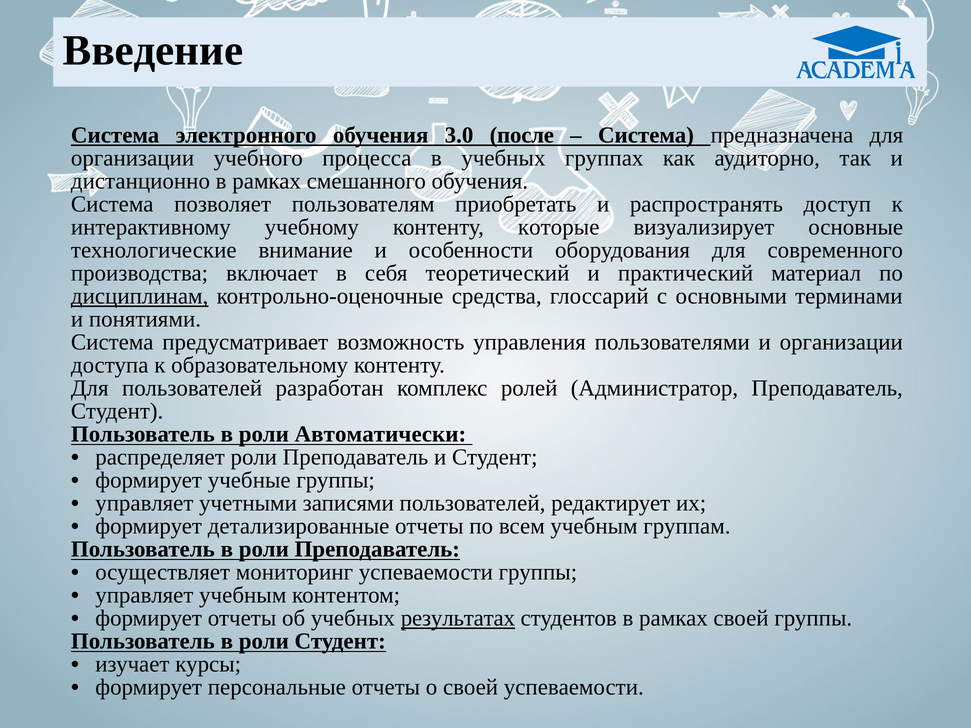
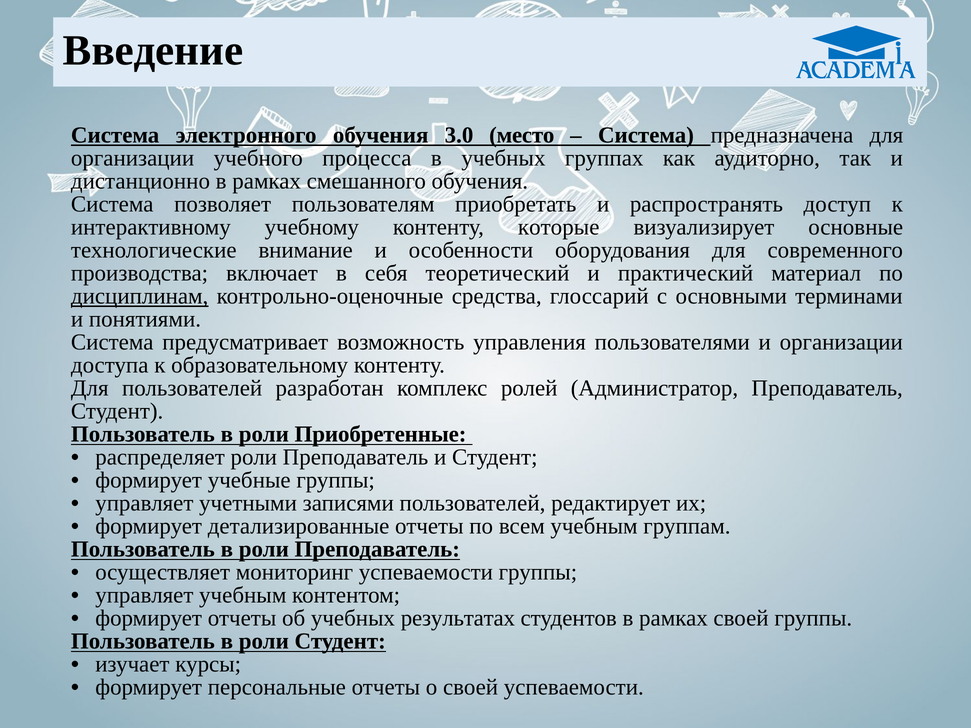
после: после -> место
Автоматически: Автоматически -> Приобретенные
результатах underline: present -> none
